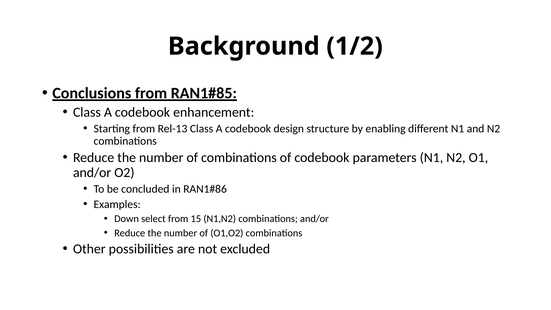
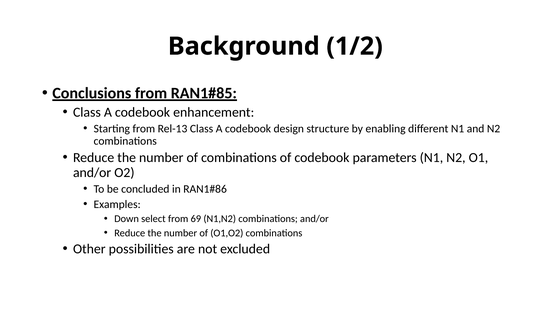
15: 15 -> 69
